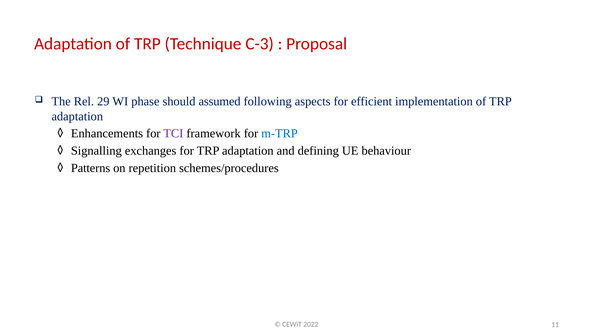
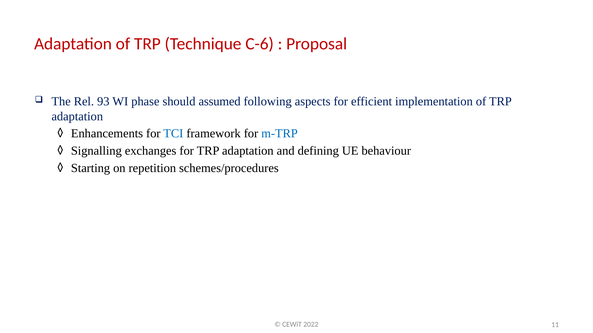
C-3: C-3 -> C-6
29: 29 -> 93
TCI colour: purple -> blue
Patterns: Patterns -> Starting
